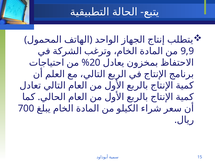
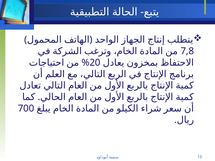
9,9: 9,9 -> 7,8
